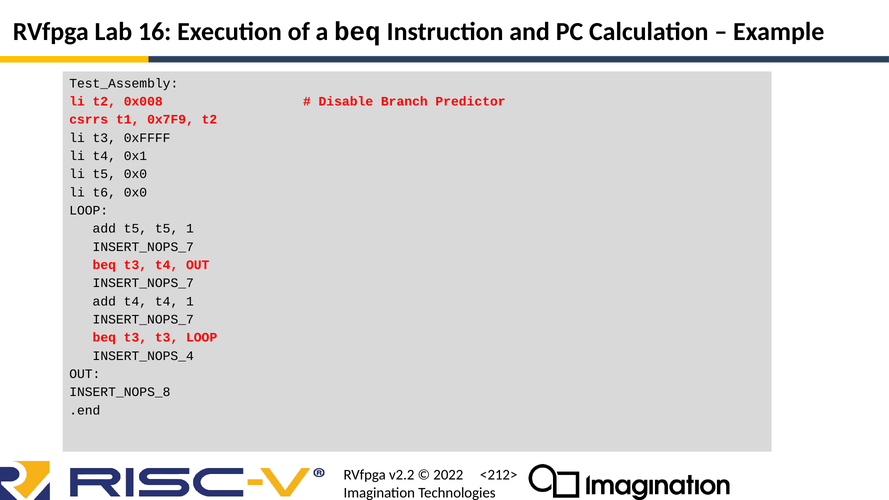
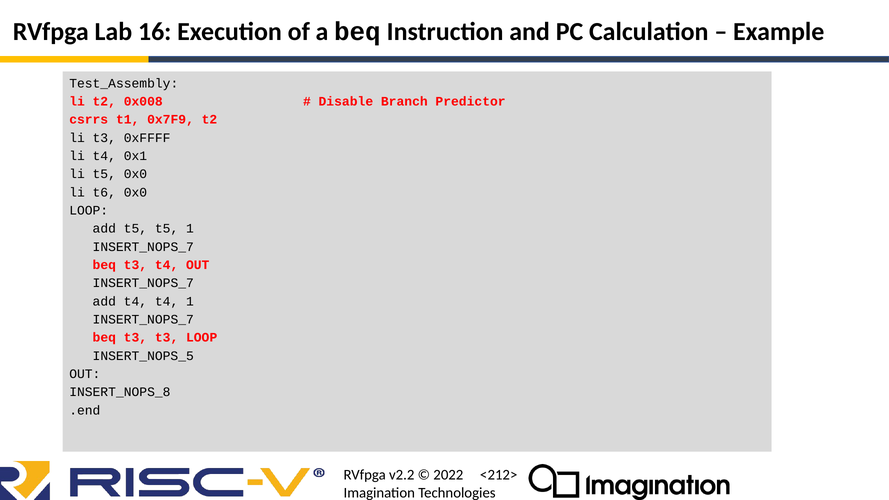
INSERT_NOPS_4: INSERT_NOPS_4 -> INSERT_NOPS_5
